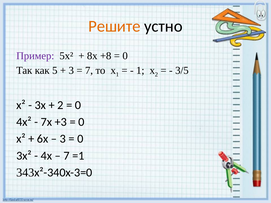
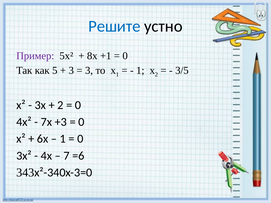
Решите colour: orange -> blue
+8: +8 -> +1
7 at (89, 71): 7 -> 3
3 at (63, 139): 3 -> 1
=1: =1 -> =6
